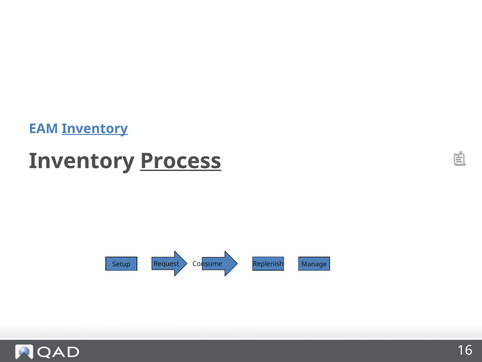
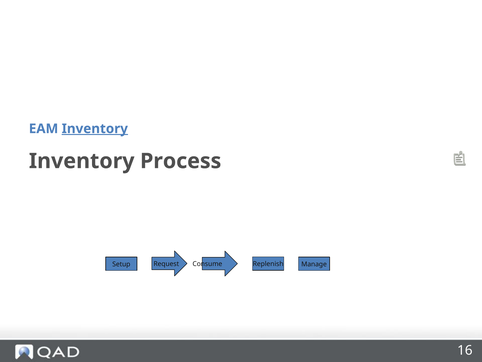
Process underline: present -> none
